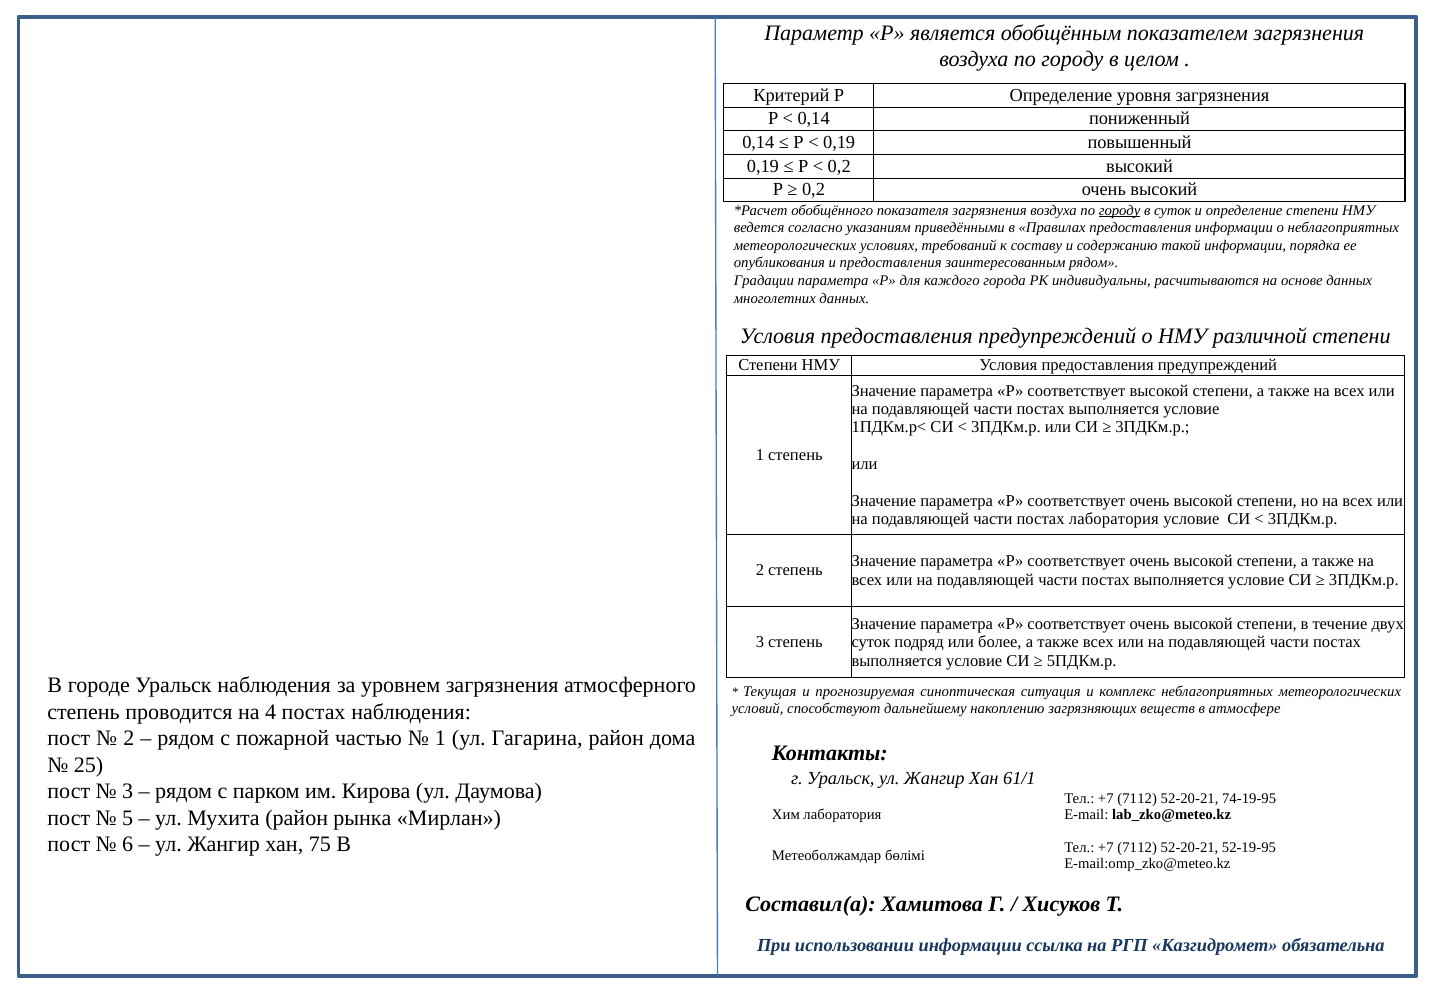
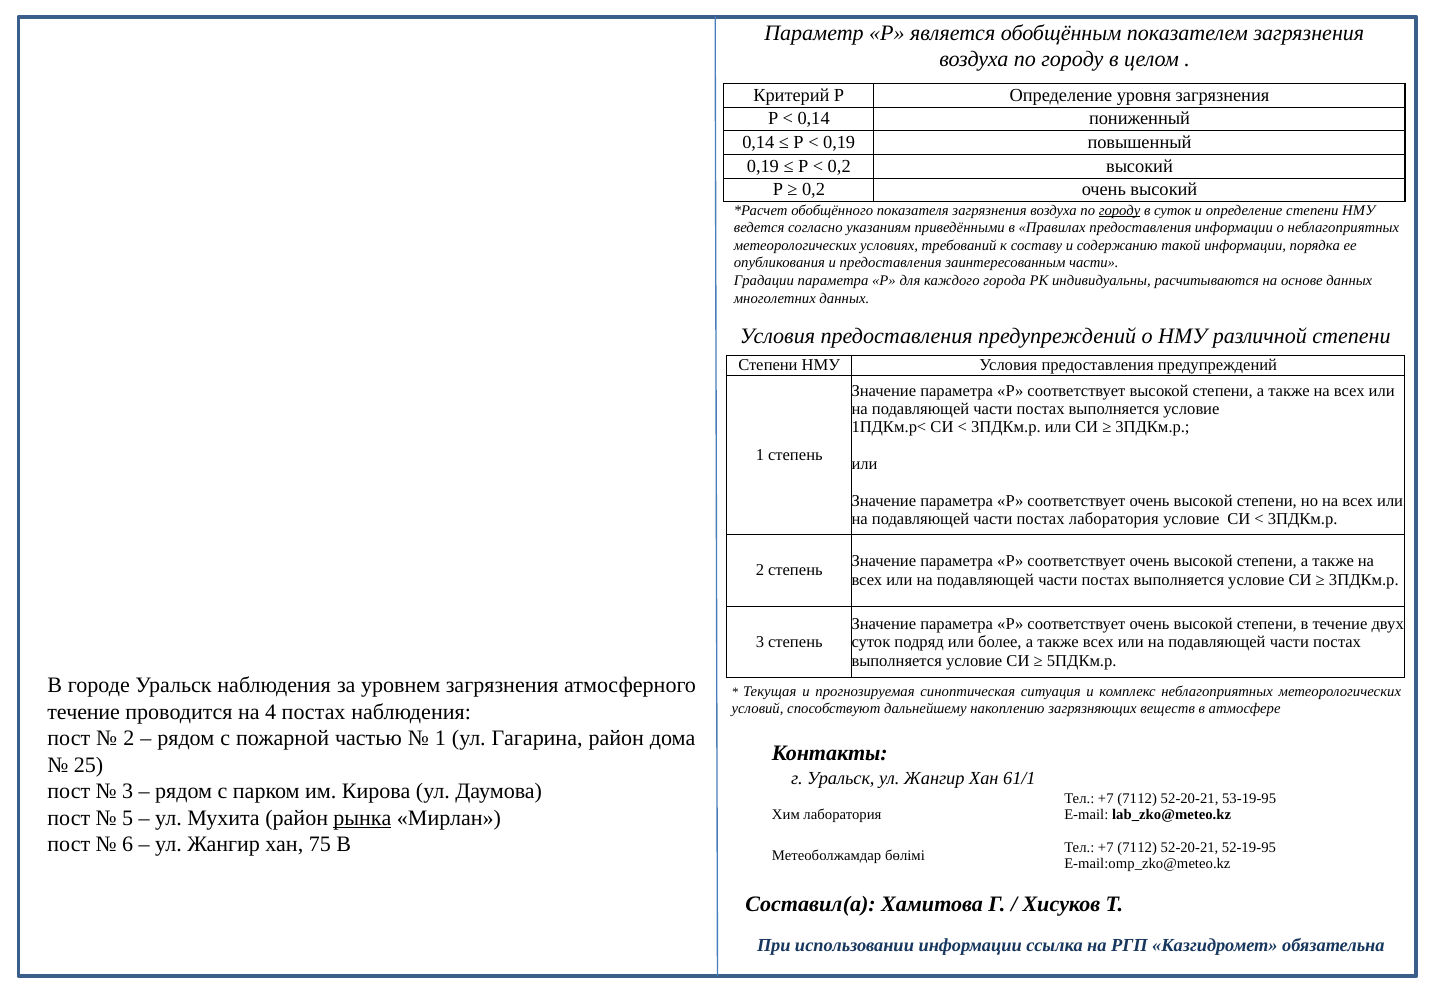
заинтересованным рядом: рядом -> части
степень at (84, 712): степень -> течение
74-19-95: 74-19-95 -> 53-19-95
рынка underline: none -> present
